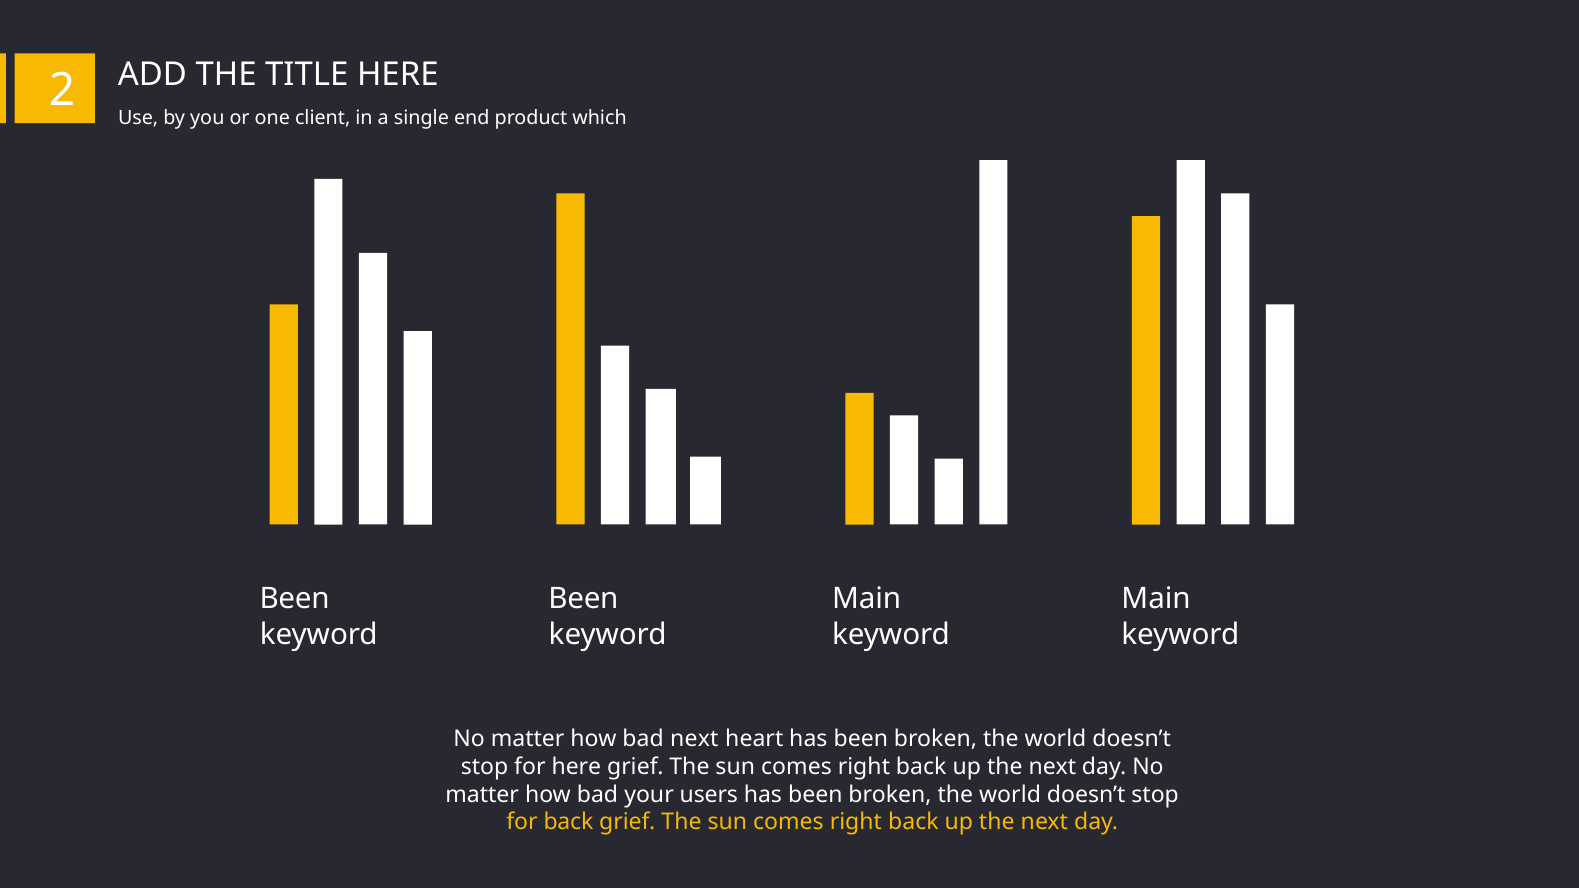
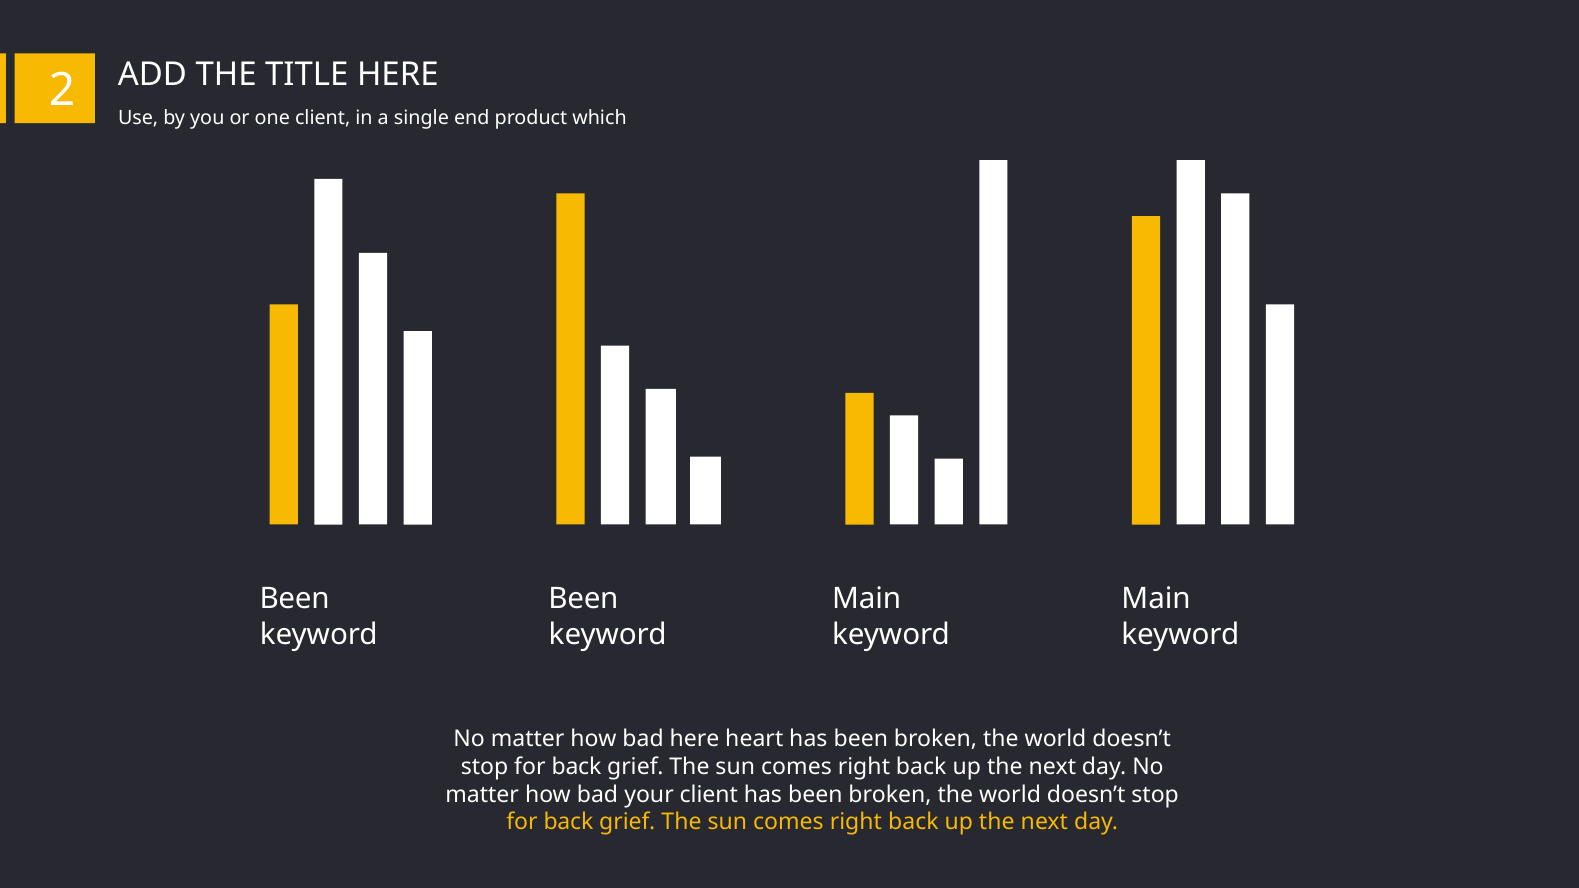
bad next: next -> here
here at (576, 767): here -> back
your users: users -> client
